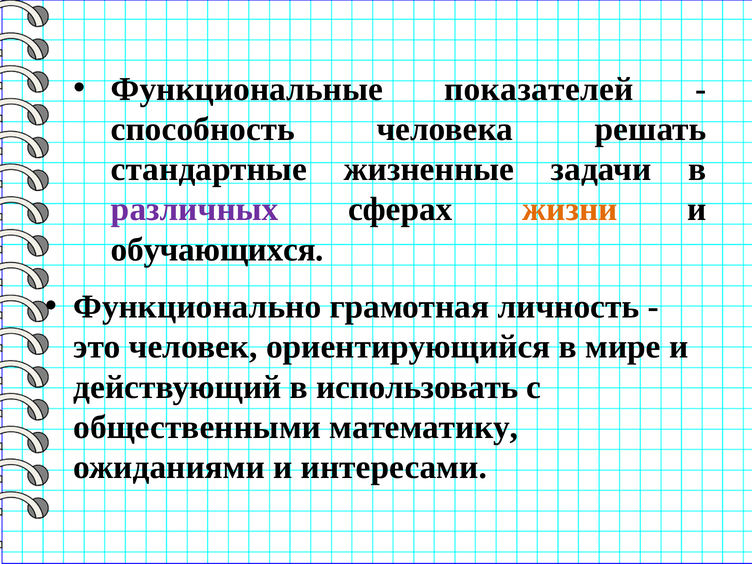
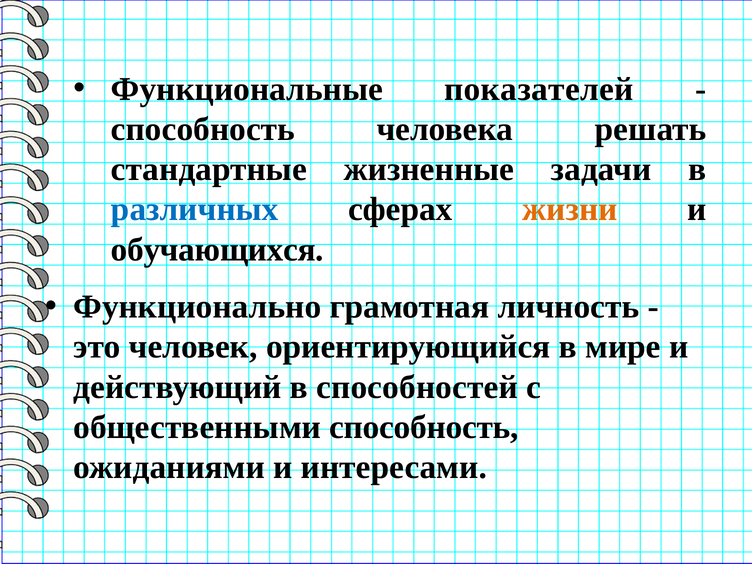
различных colour: purple -> blue
использовать: использовать -> способностей
общественными математику: математику -> способность
